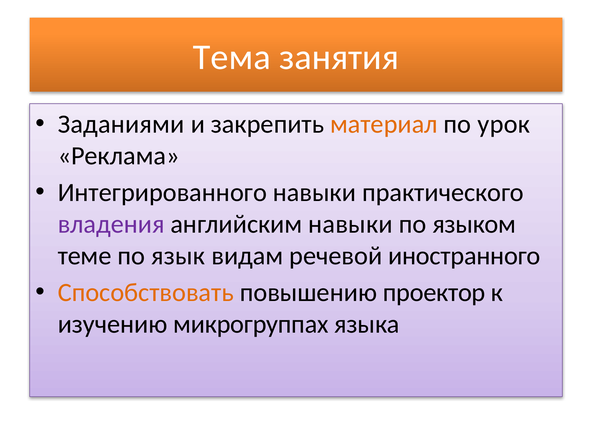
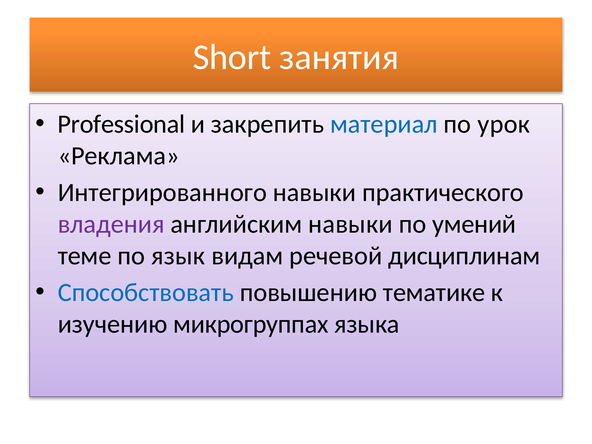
Тема: Тема -> Short
Заданиями: Заданиями -> Professional
материал colour: orange -> blue
языком: языком -> умений
иностранного: иностранного -> дисциплинам
Способствовать colour: orange -> blue
проектор: проектор -> тематике
